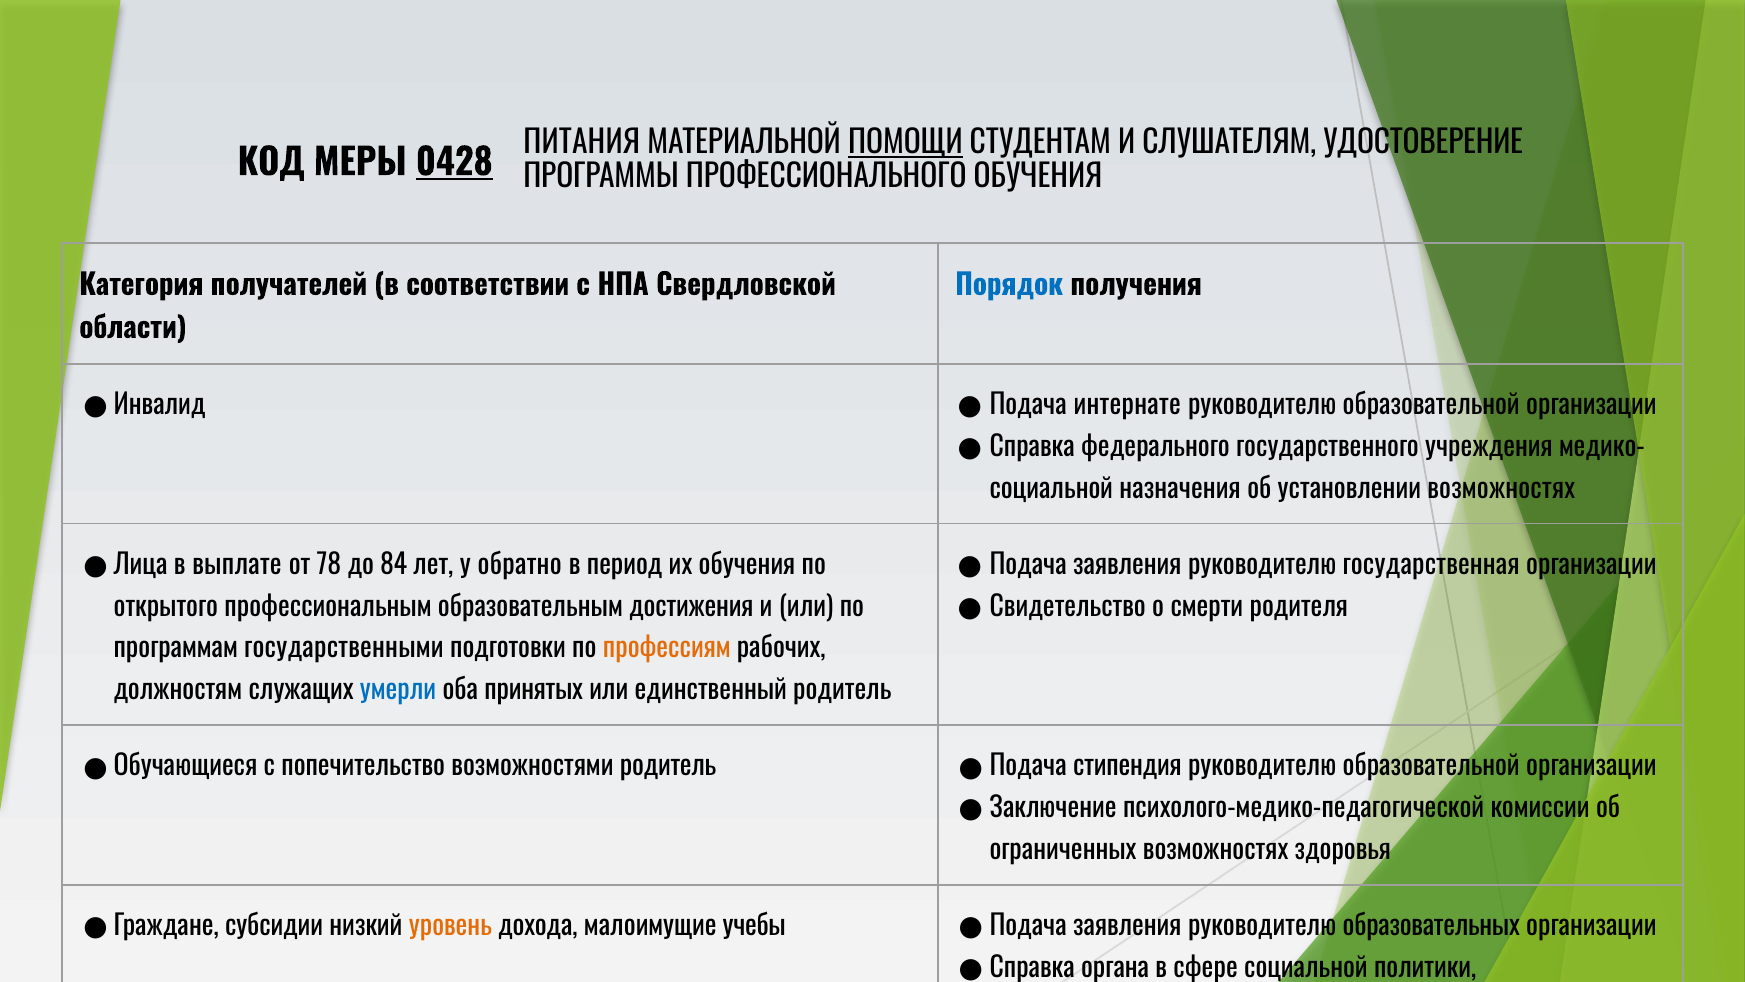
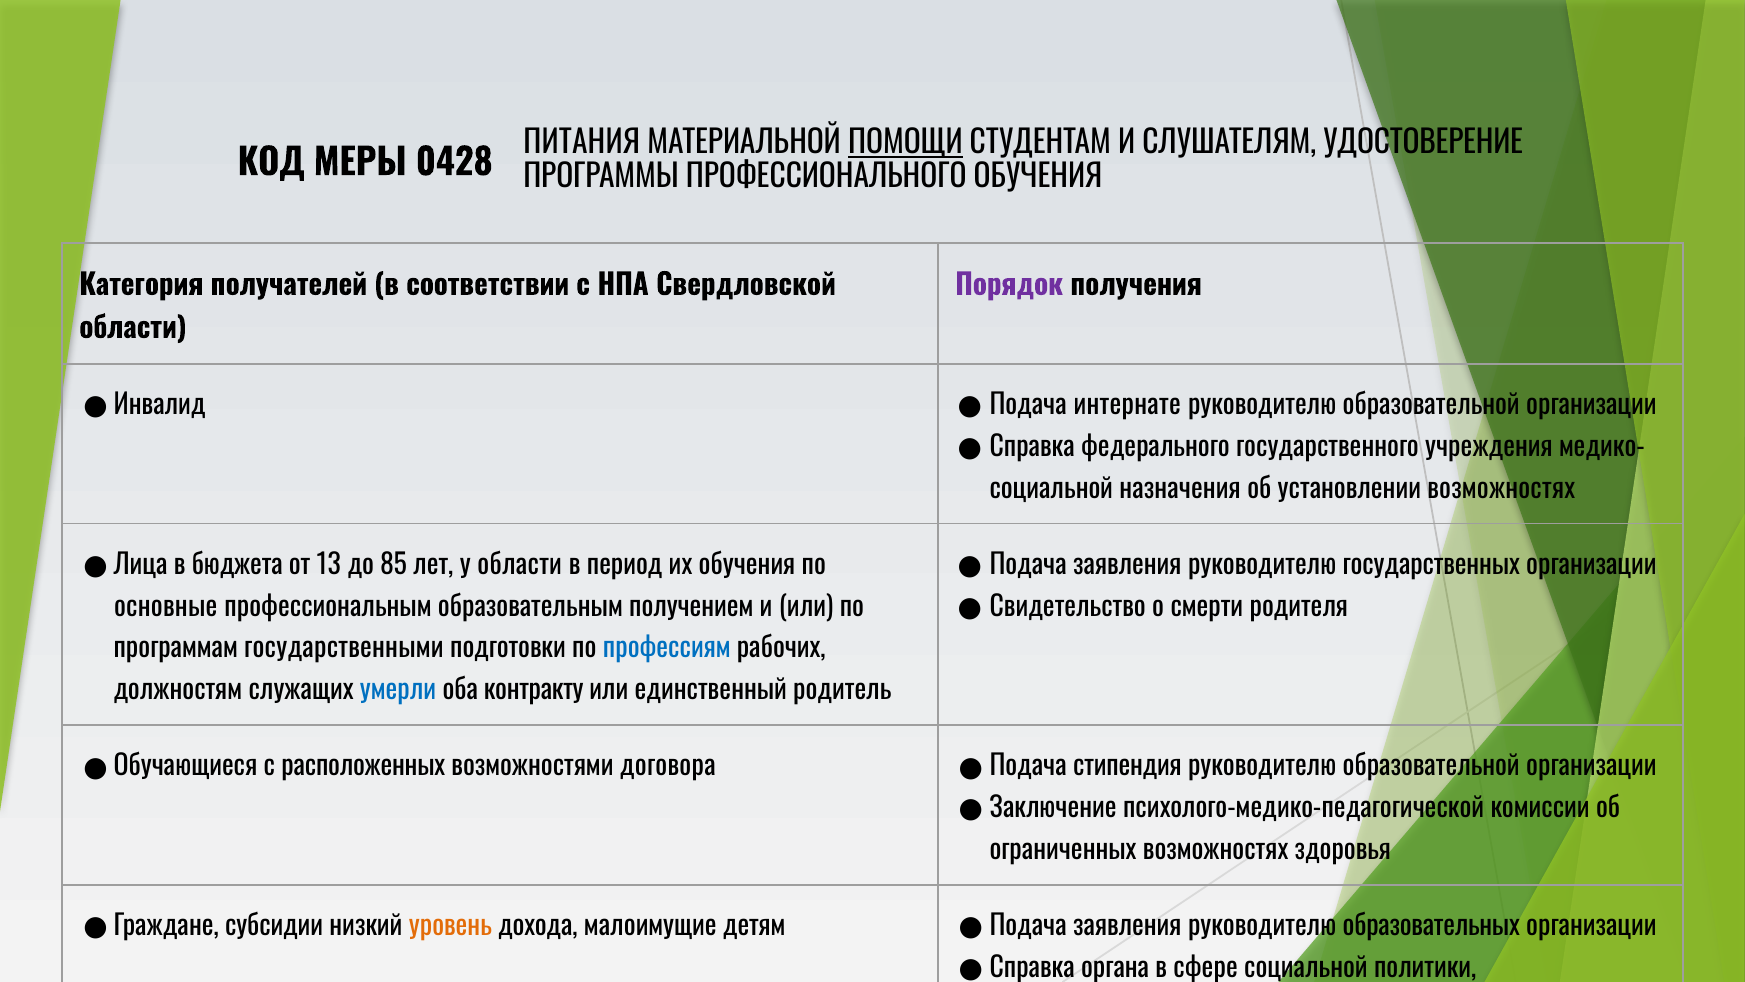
0428 underline: present -> none
Порядок colour: blue -> purple
выплате: выплате -> бюджета
78: 78 -> 13
84: 84 -> 85
у обратно: обратно -> области
государственная: государственная -> государственных
открытого: открытого -> основные
достижения: достижения -> получением
профессиям colour: orange -> blue
принятых: принятых -> контракту
попечительство: попечительство -> расположенных
возможностями родитель: родитель -> договора
учебы: учебы -> детям
